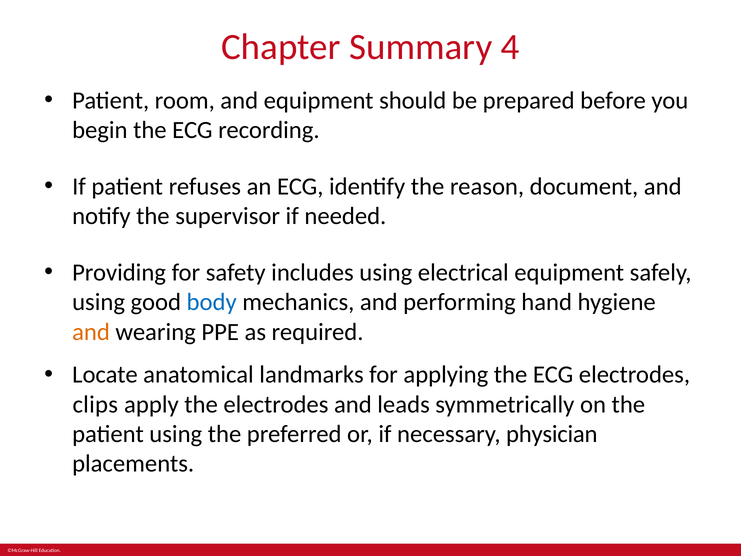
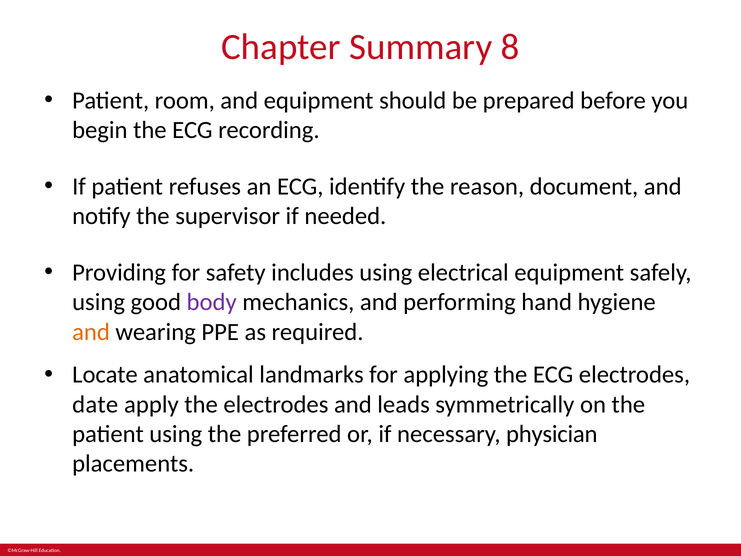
4: 4 -> 8
body colour: blue -> purple
clips: clips -> date
